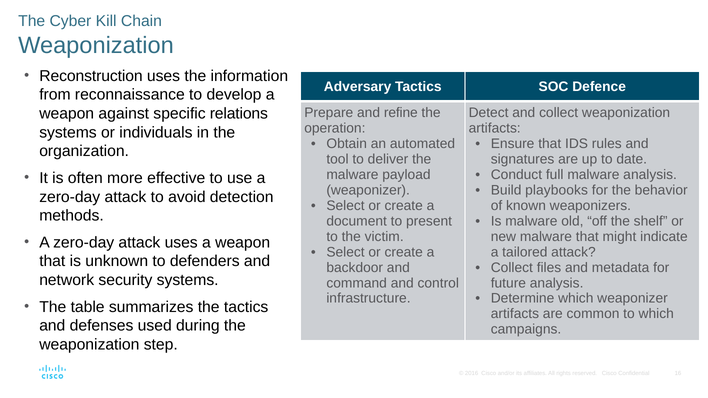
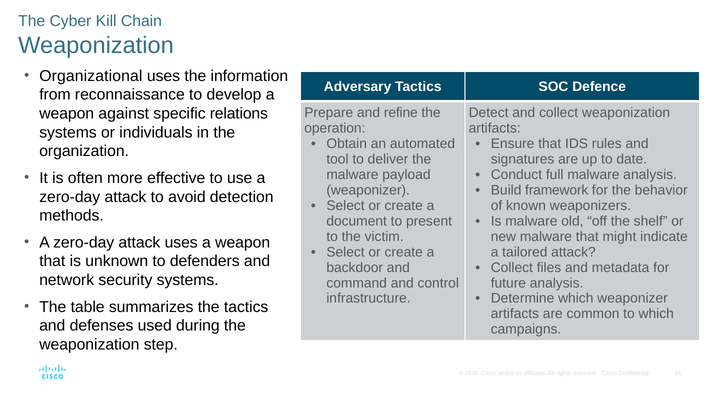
Reconstruction: Reconstruction -> Organizational
playbooks: playbooks -> framework
